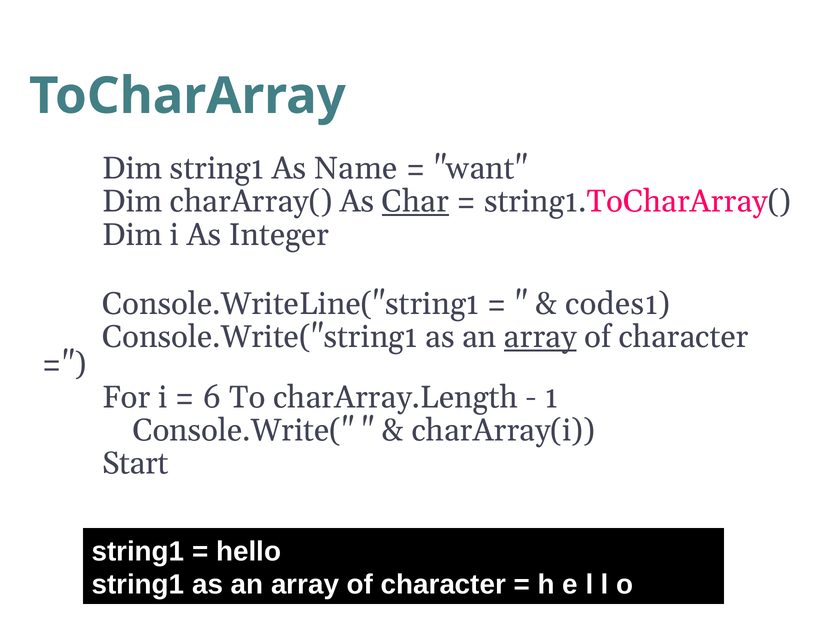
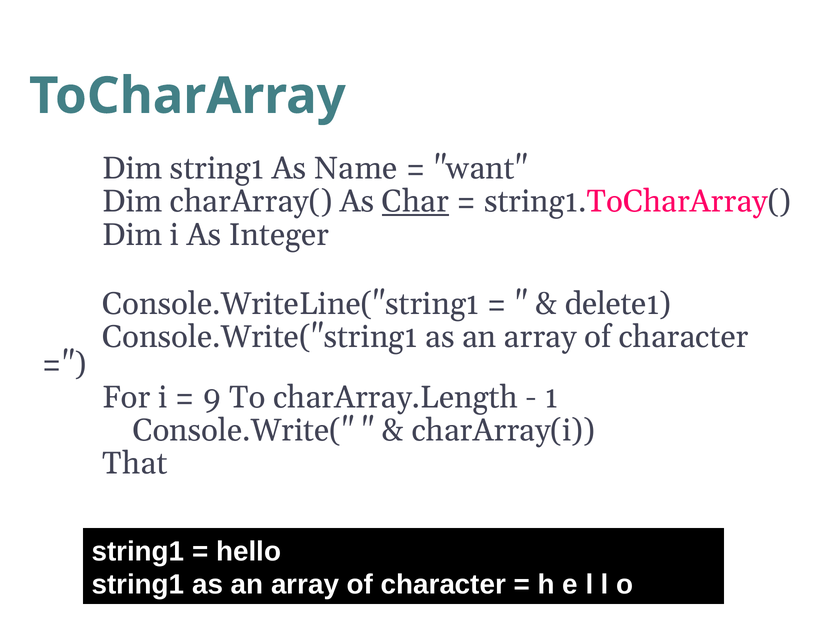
codes1: codes1 -> delete1
array at (540, 337) underline: present -> none
6: 6 -> 9
Start: Start -> That
